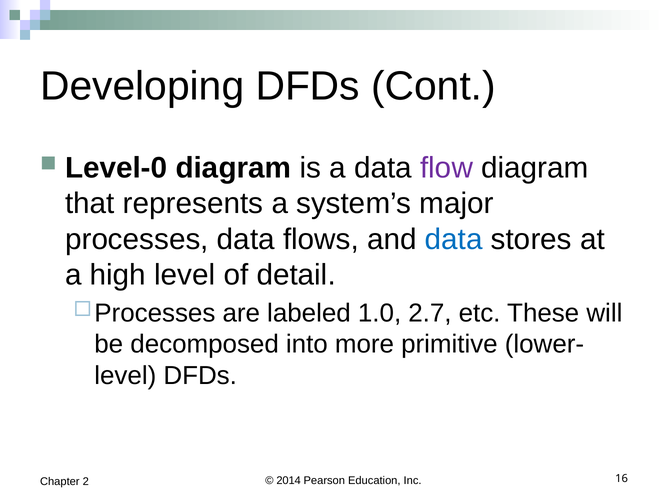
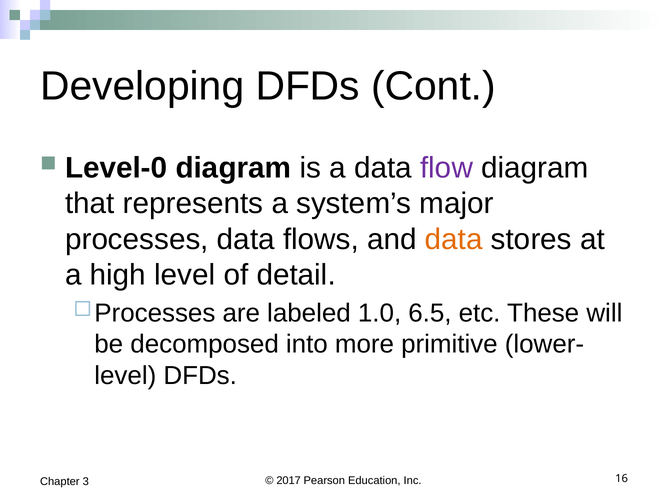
data at (454, 239) colour: blue -> orange
2.7: 2.7 -> 6.5
2014: 2014 -> 2017
2: 2 -> 3
